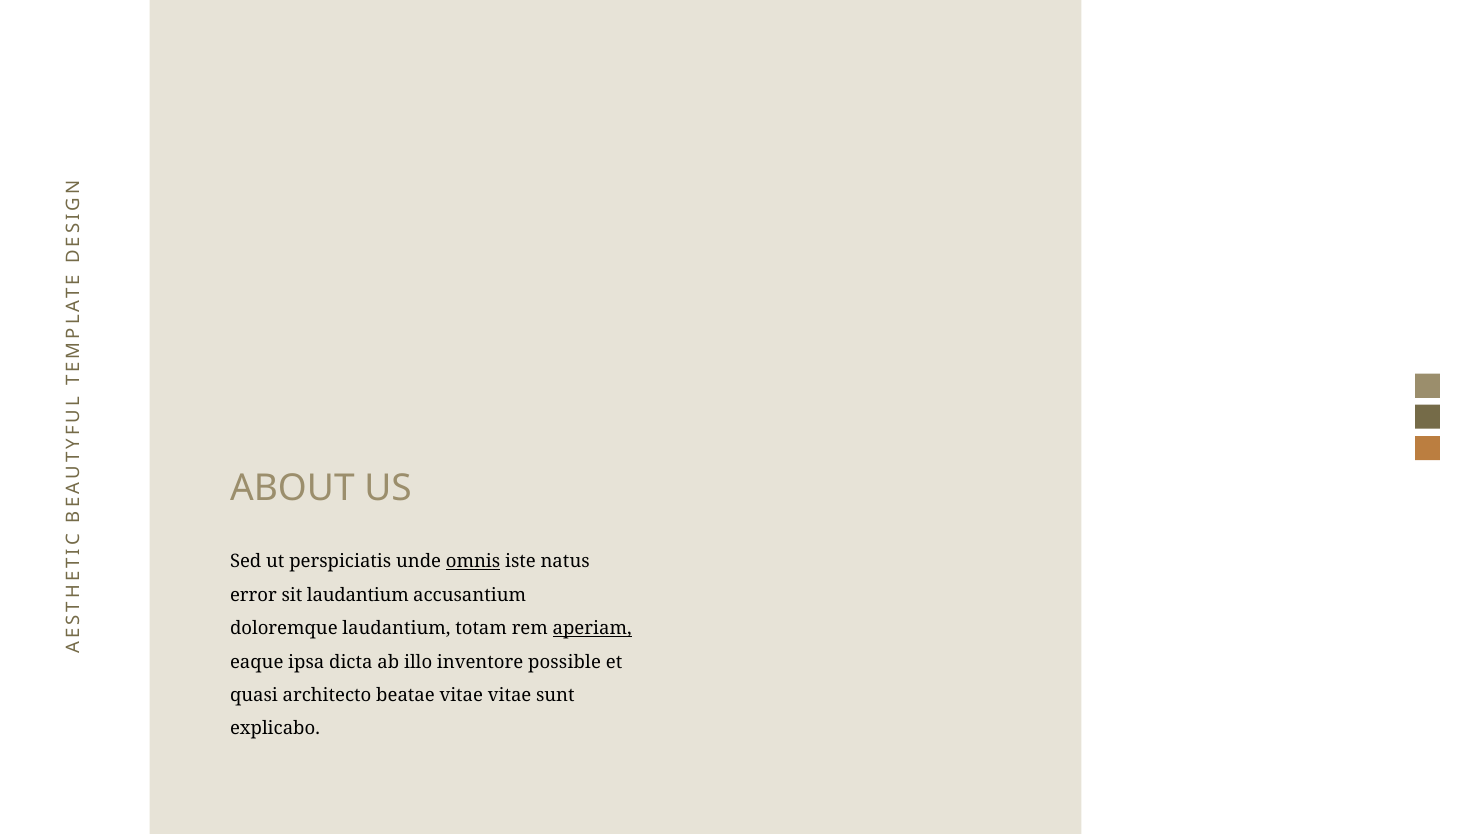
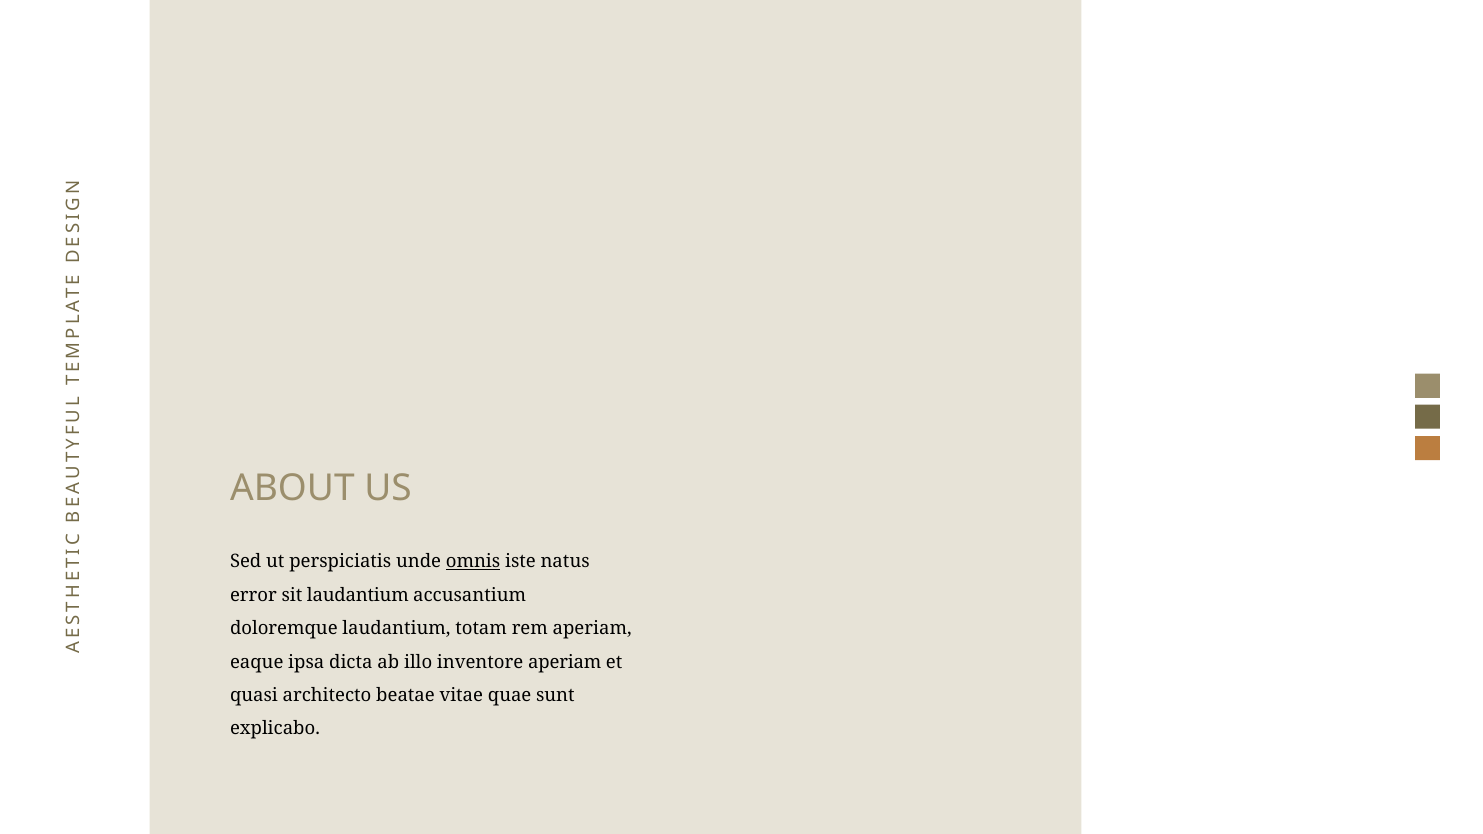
aperiam at (592, 629) underline: present -> none
inventore possible: possible -> aperiam
vitae vitae: vitae -> quae
